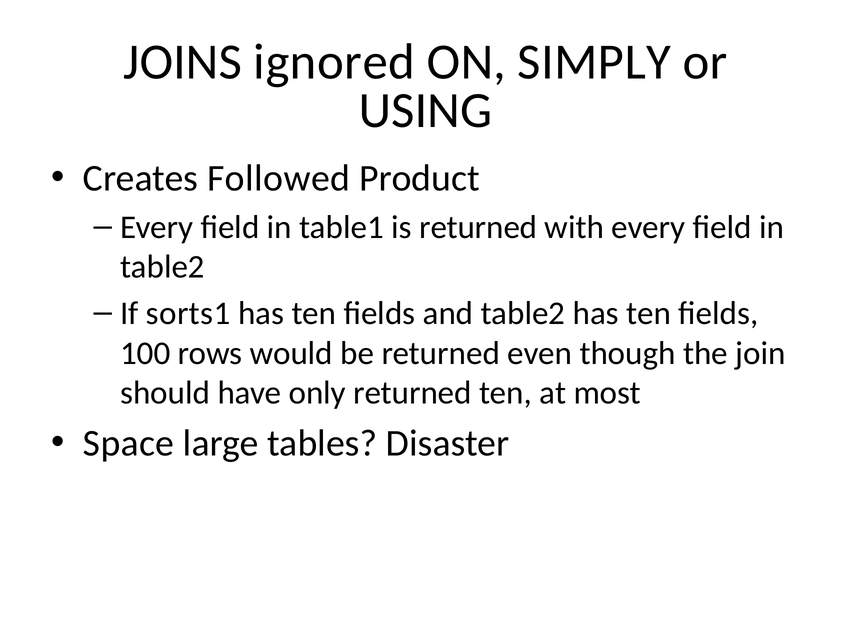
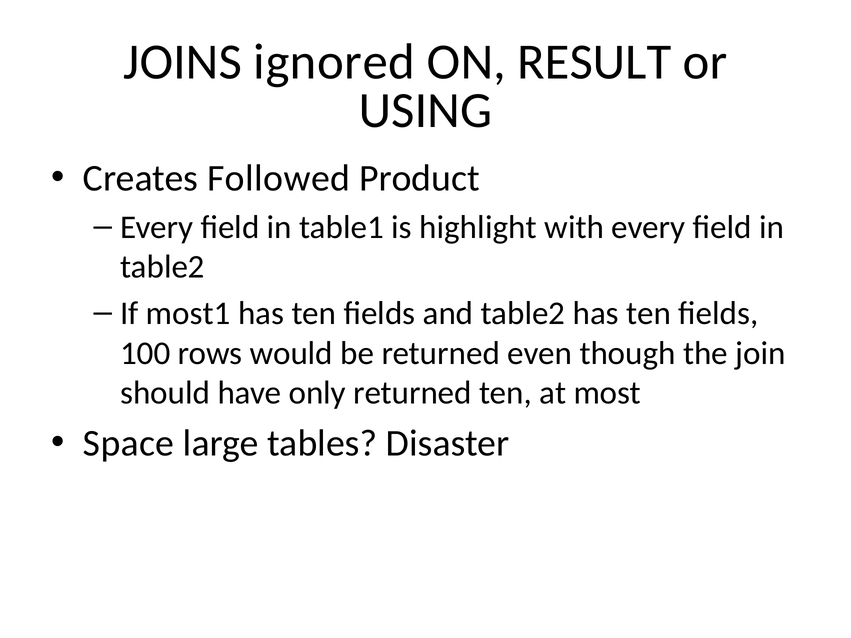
SIMPLY: SIMPLY -> RESULT
is returned: returned -> highlight
sorts1: sorts1 -> most1
